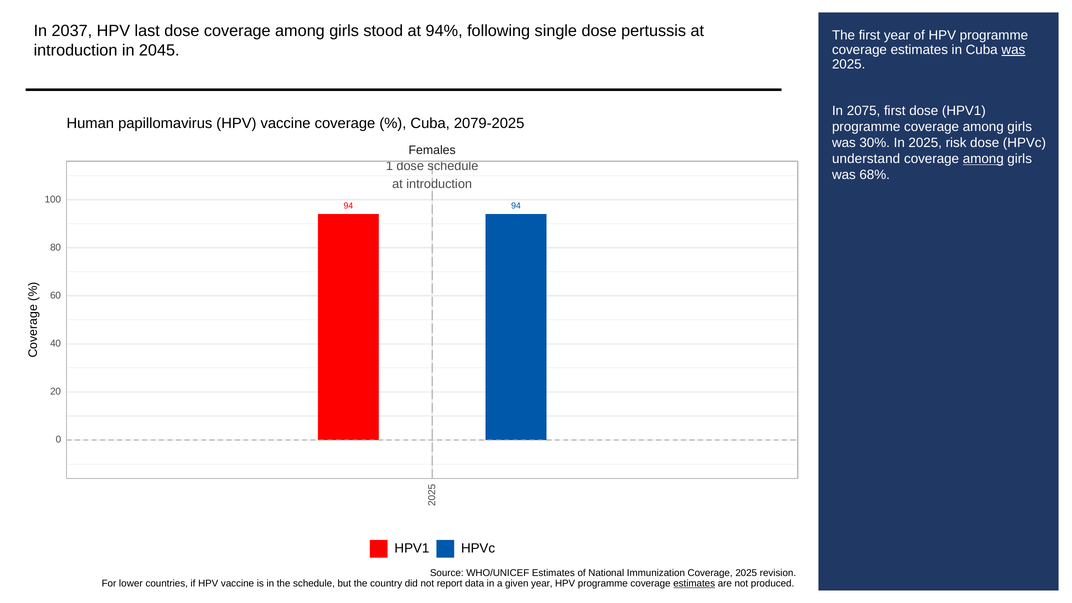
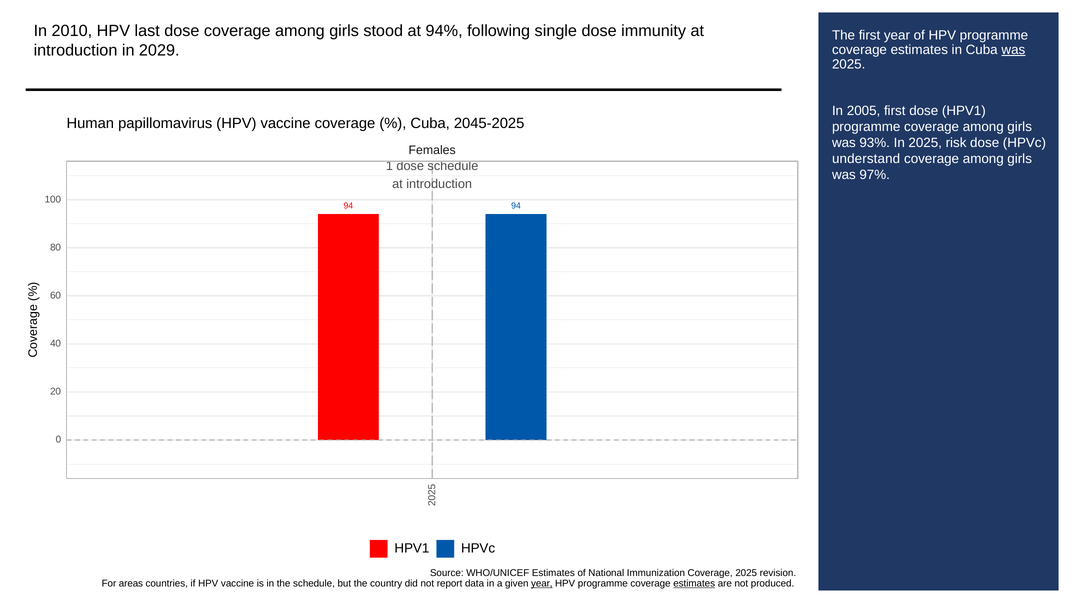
2037: 2037 -> 2010
pertussis: pertussis -> immunity
2045: 2045 -> 2029
2075: 2075 -> 2005
2079-2025: 2079-2025 -> 2045-2025
30%: 30% -> 93%
among at (983, 159) underline: present -> none
68%: 68% -> 97%
lower: lower -> areas
year at (542, 583) underline: none -> present
